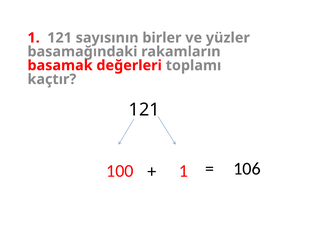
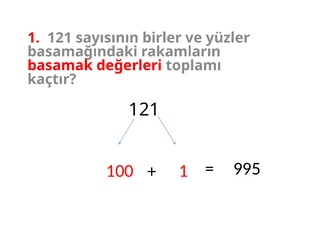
106: 106 -> 995
